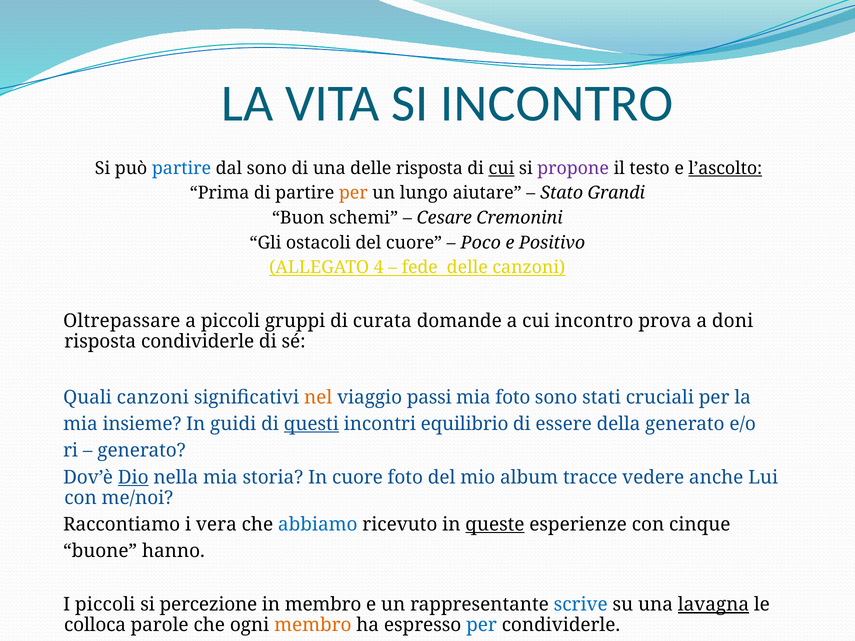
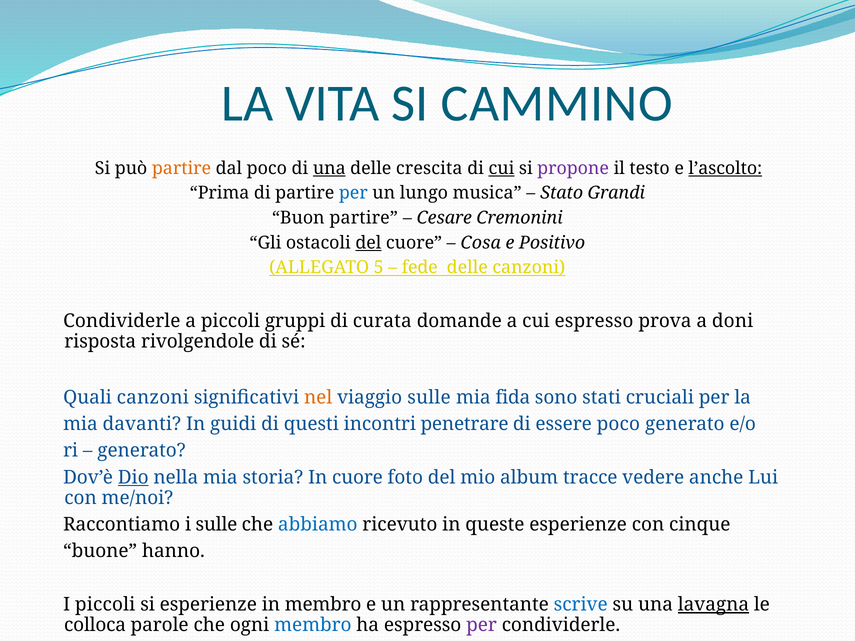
SI INCONTRO: INCONTRO -> CAMMINO
partire at (182, 168) colour: blue -> orange
dal sono: sono -> poco
una at (329, 168) underline: none -> present
delle risposta: risposta -> crescita
per at (353, 193) colour: orange -> blue
aiutare: aiutare -> musica
Buon schemi: schemi -> partire
del at (368, 243) underline: none -> present
Poco: Poco -> Cosa
4: 4 -> 5
Oltrepassare at (122, 321): Oltrepassare -> Condividerle
cui incontro: incontro -> espresso
risposta condividerle: condividerle -> rivolgendole
viaggio passi: passi -> sulle
mia foto: foto -> fida
insieme: insieme -> davanti
questi underline: present -> none
equilibrio: equilibrio -> penetrare
essere della: della -> poco
i vera: vera -> sulle
queste underline: present -> none
si percezione: percezione -> esperienze
membro at (313, 625) colour: orange -> blue
per at (482, 625) colour: blue -> purple
